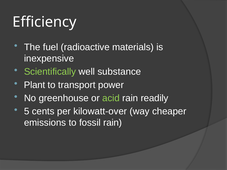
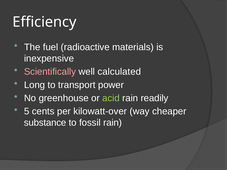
Scientifically colour: light green -> pink
substance: substance -> calculated
Plant: Plant -> Long
emissions: emissions -> substance
